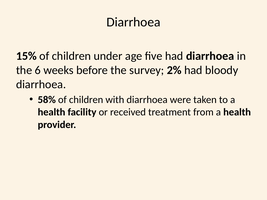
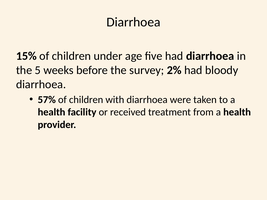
6: 6 -> 5
58%: 58% -> 57%
